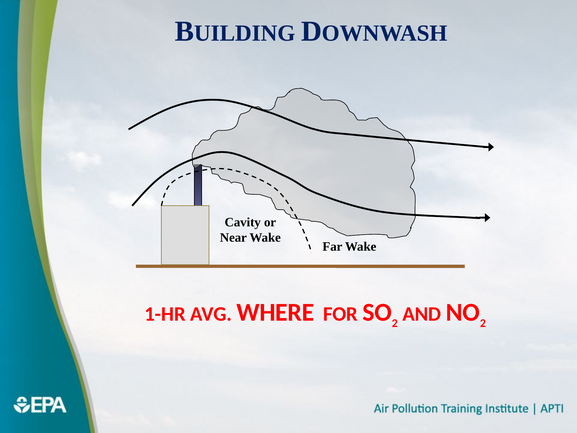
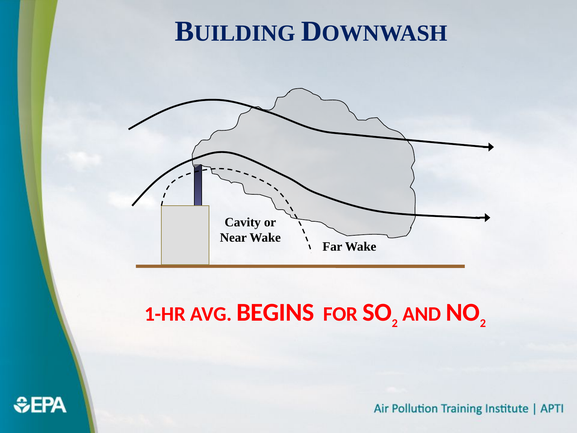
WHERE: WHERE -> BEGINS
